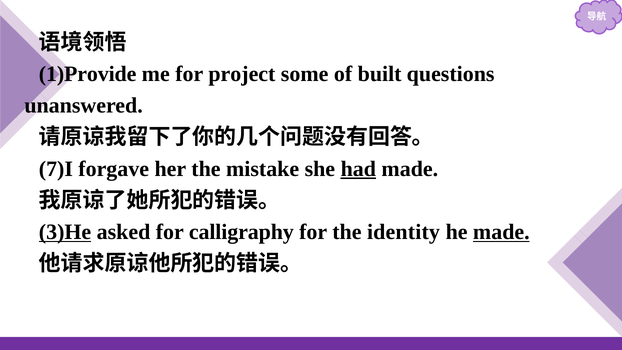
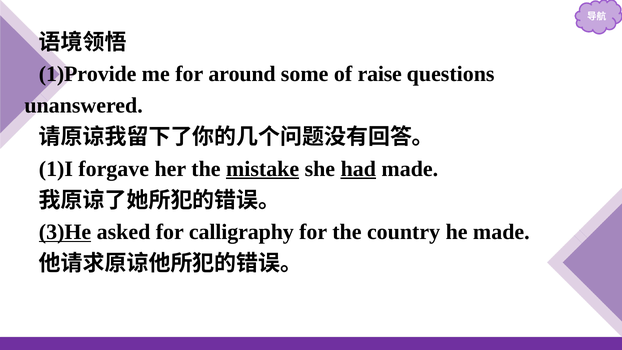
project: project -> around
built: built -> raise
7)I: 7)I -> 1)I
mistake underline: none -> present
identity: identity -> country
made at (501, 232) underline: present -> none
